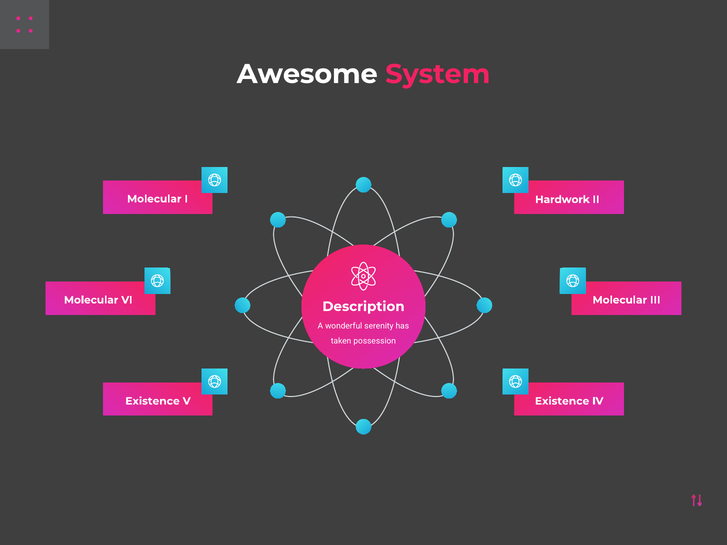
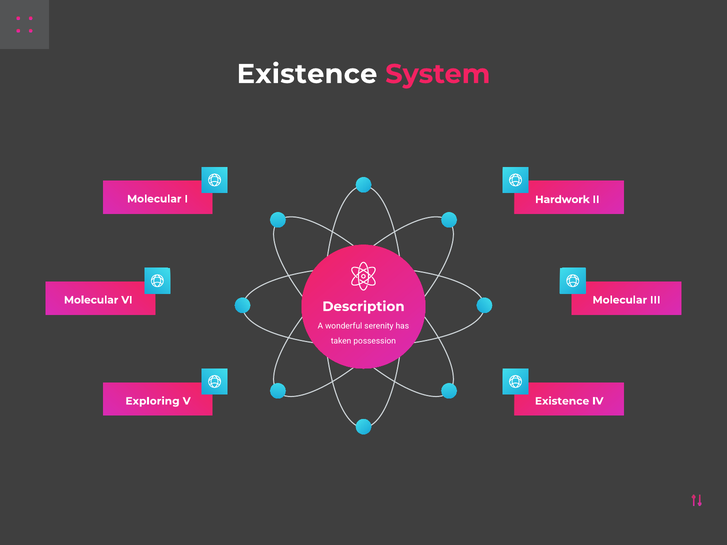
Awesome at (307, 74): Awesome -> Existence
Existence at (153, 401): Existence -> Exploring
